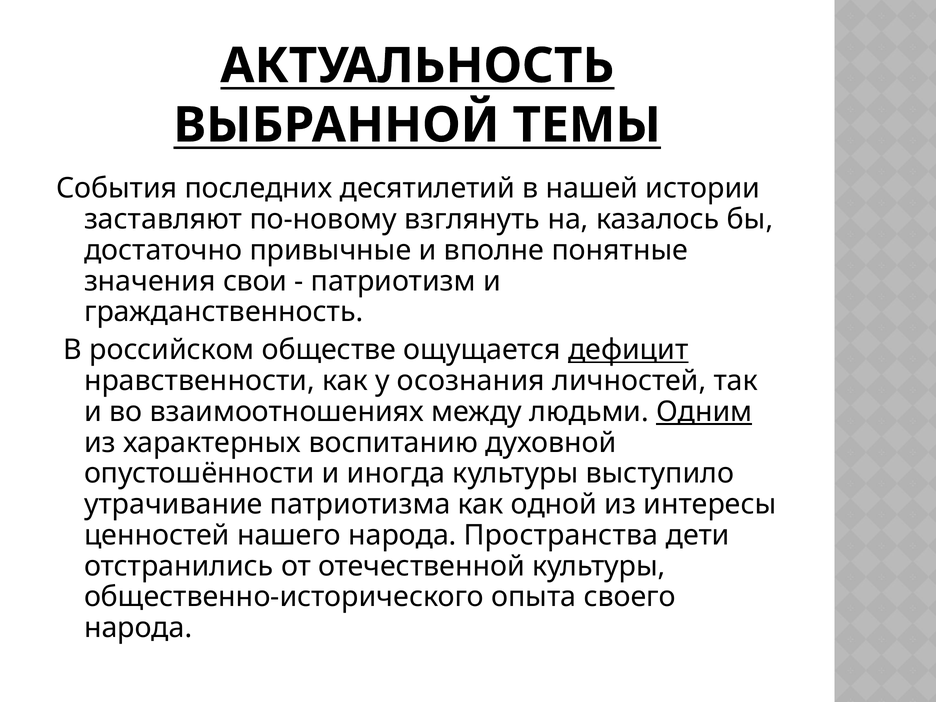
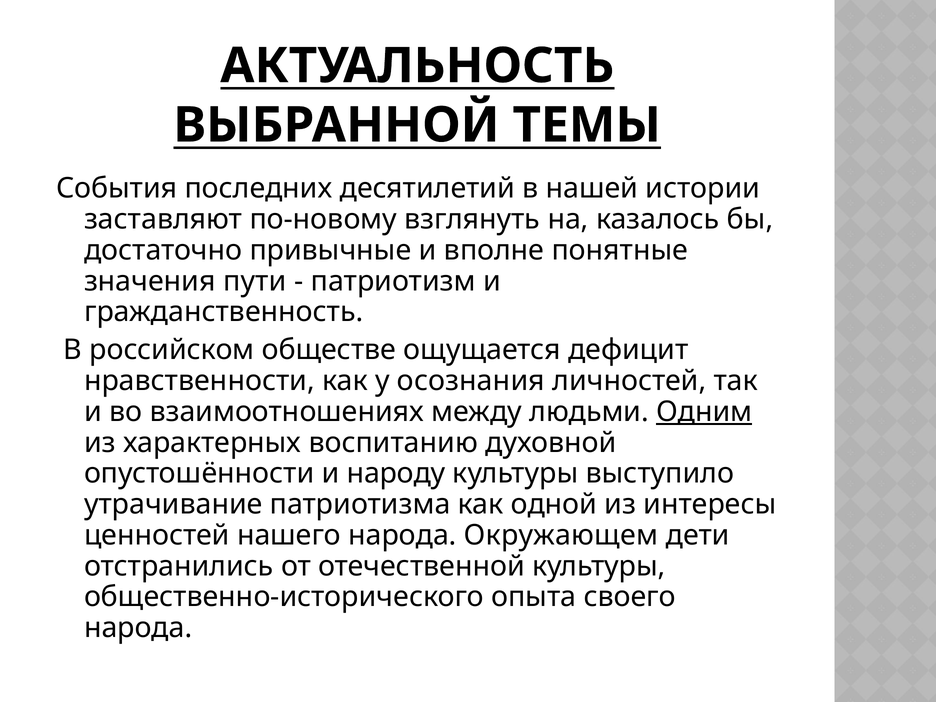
свои: свои -> пути
дефицит underline: present -> none
иногда: иногда -> народу
Пространства: Пространства -> Окружающем
